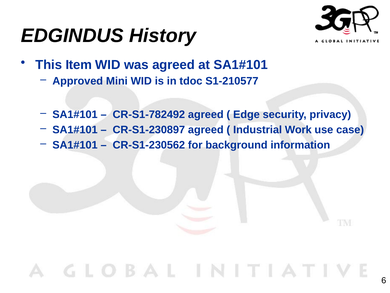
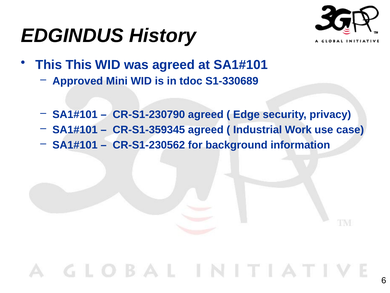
This Item: Item -> This
S1-210577: S1-210577 -> S1-330689
CR-S1-782492: CR-S1-782492 -> CR-S1-230790
CR-S1-230897: CR-S1-230897 -> CR-S1-359345
